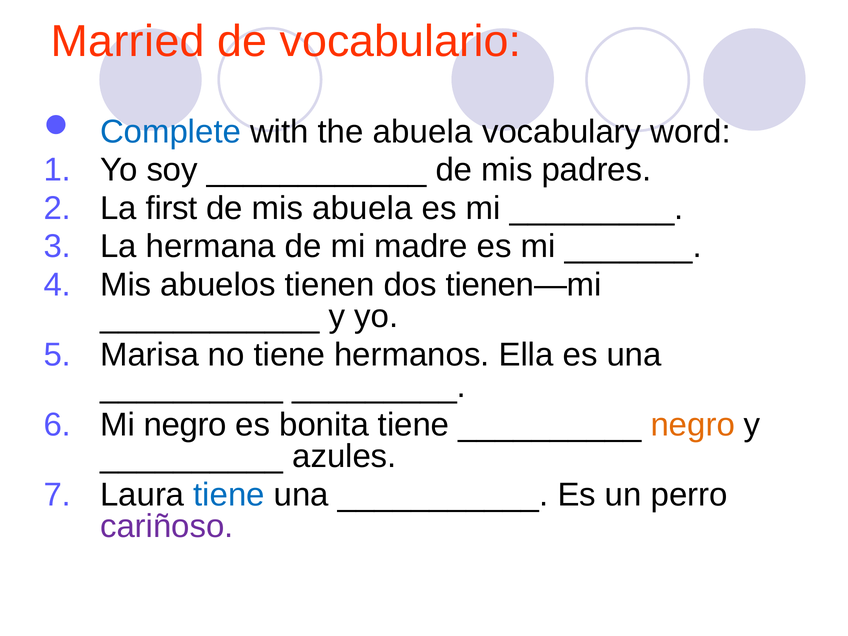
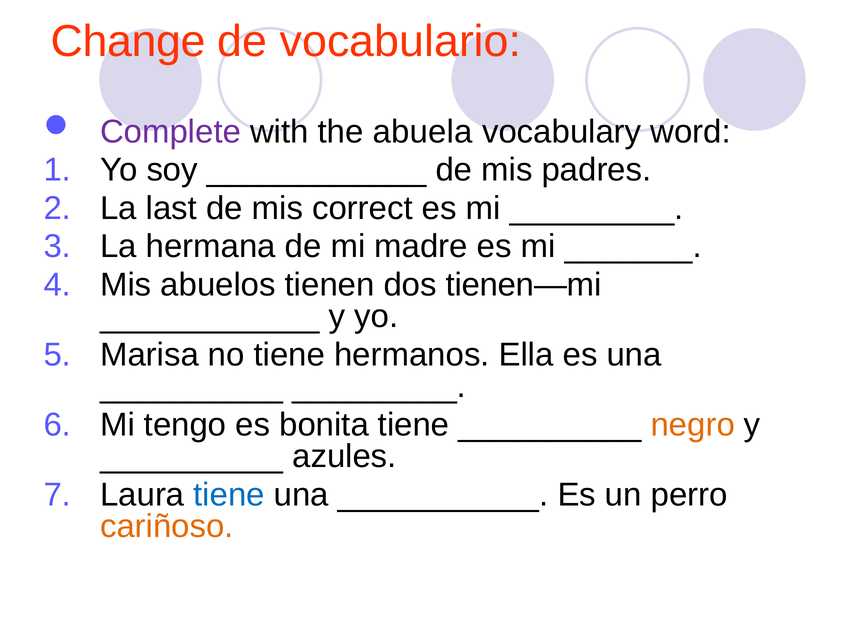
Married: Married -> Change
Complete colour: blue -> purple
first: first -> last
mis abuela: abuela -> correct
Mi negro: negro -> tengo
cariñoso colour: purple -> orange
